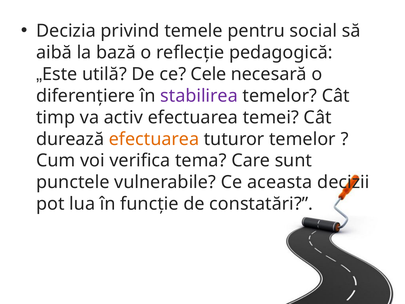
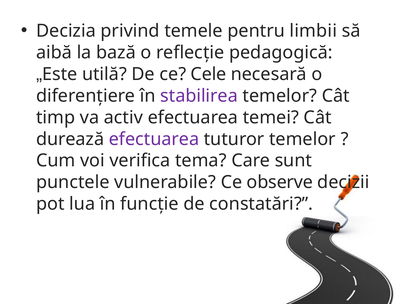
social: social -> limbii
efectuarea at (154, 139) colour: orange -> purple
aceasta: aceasta -> observe
